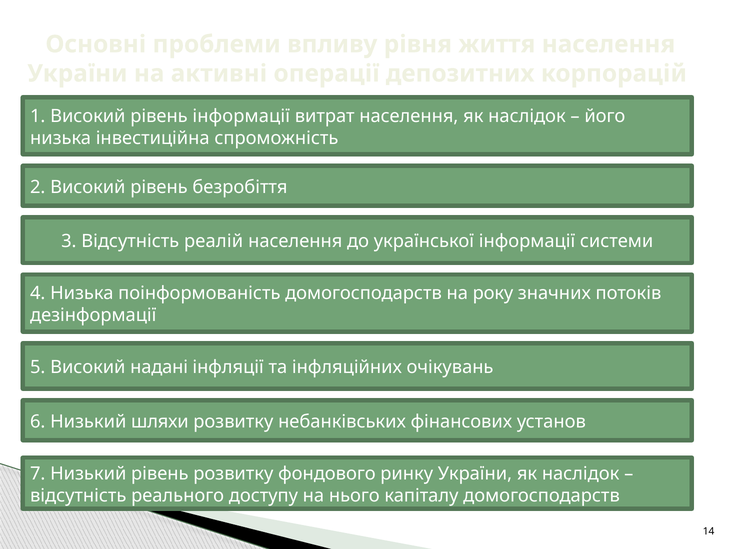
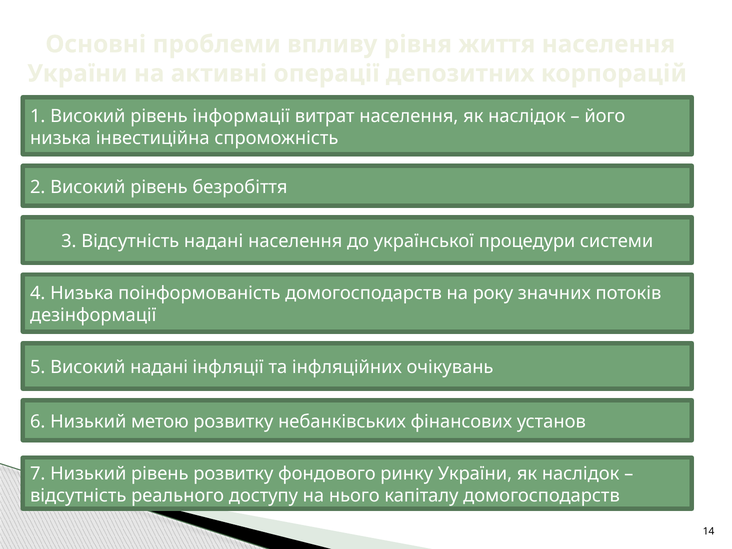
Відсутність реалій: реалій -> надані
української інформації: інформації -> процедури
шляхи: шляхи -> метою
